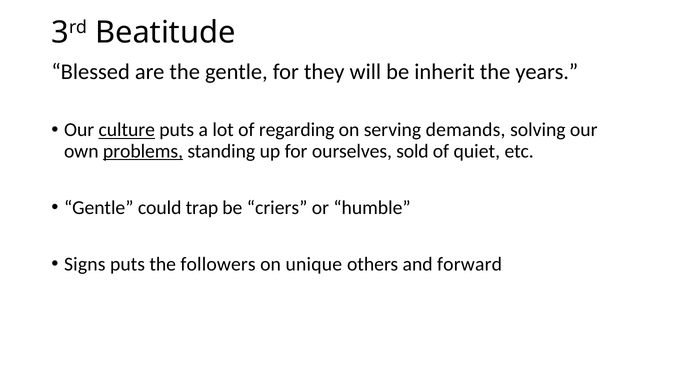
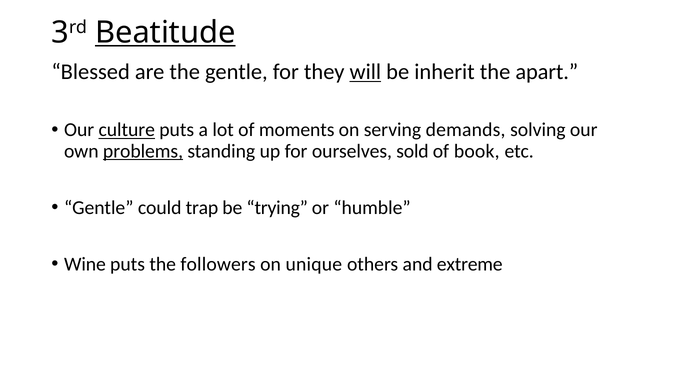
Beatitude underline: none -> present
will underline: none -> present
years: years -> apart
regarding: regarding -> moments
quiet: quiet -> book
criers: criers -> trying
Signs: Signs -> Wine
forward: forward -> extreme
